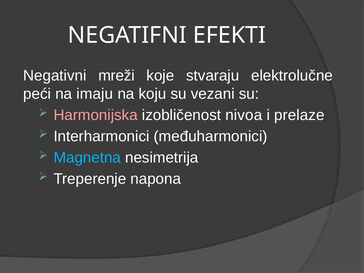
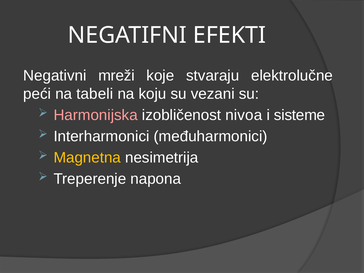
imaju: imaju -> tabeli
prelaze: prelaze -> sisteme
Magnetna colour: light blue -> yellow
